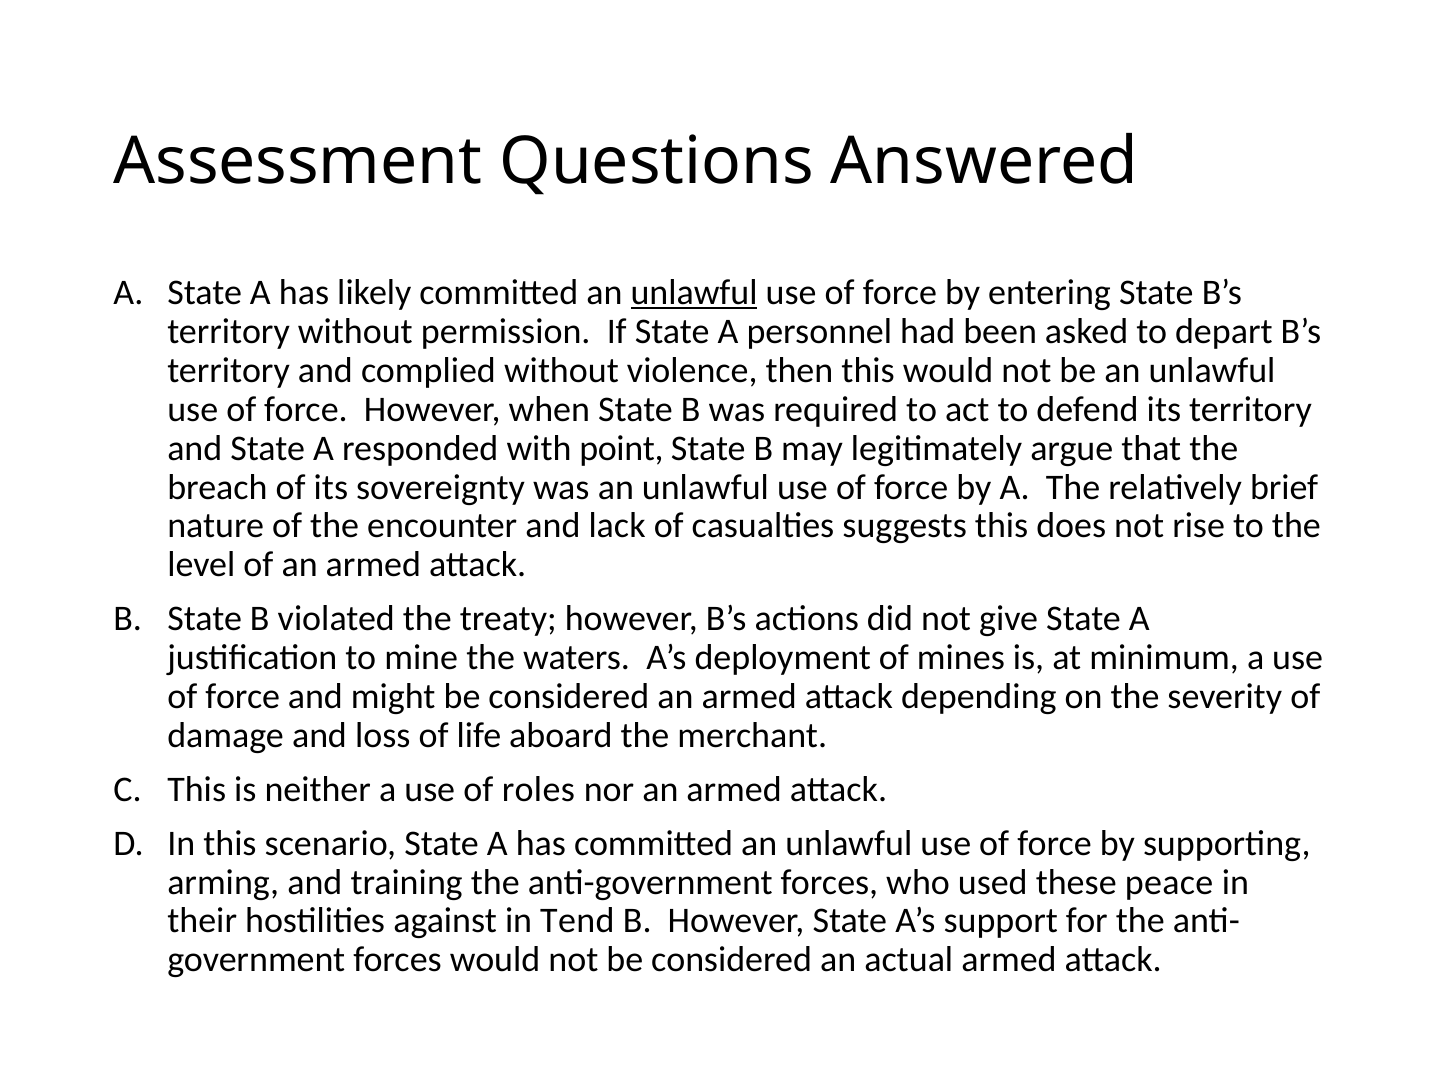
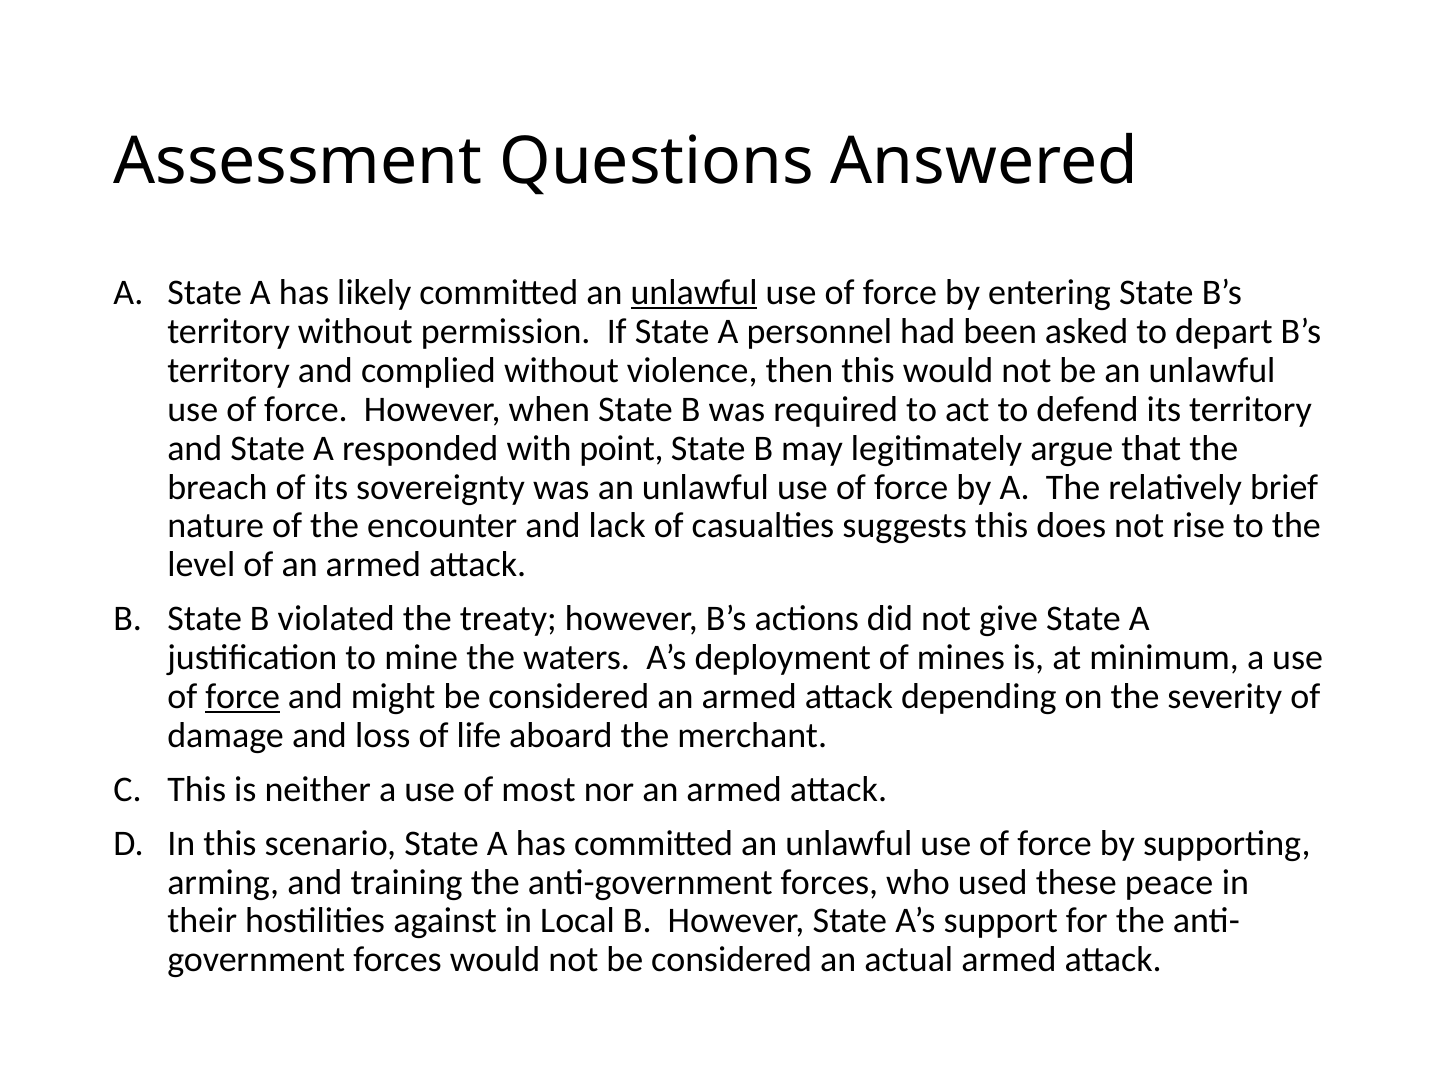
force at (243, 697) underline: none -> present
roles: roles -> most
Tend: Tend -> Local
